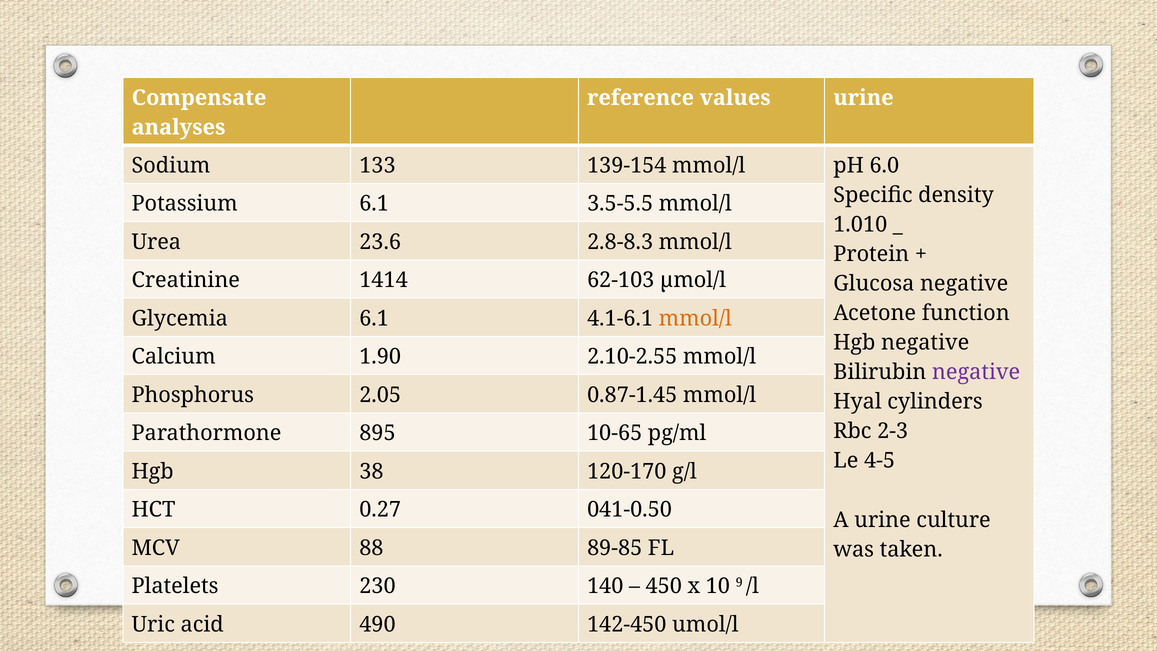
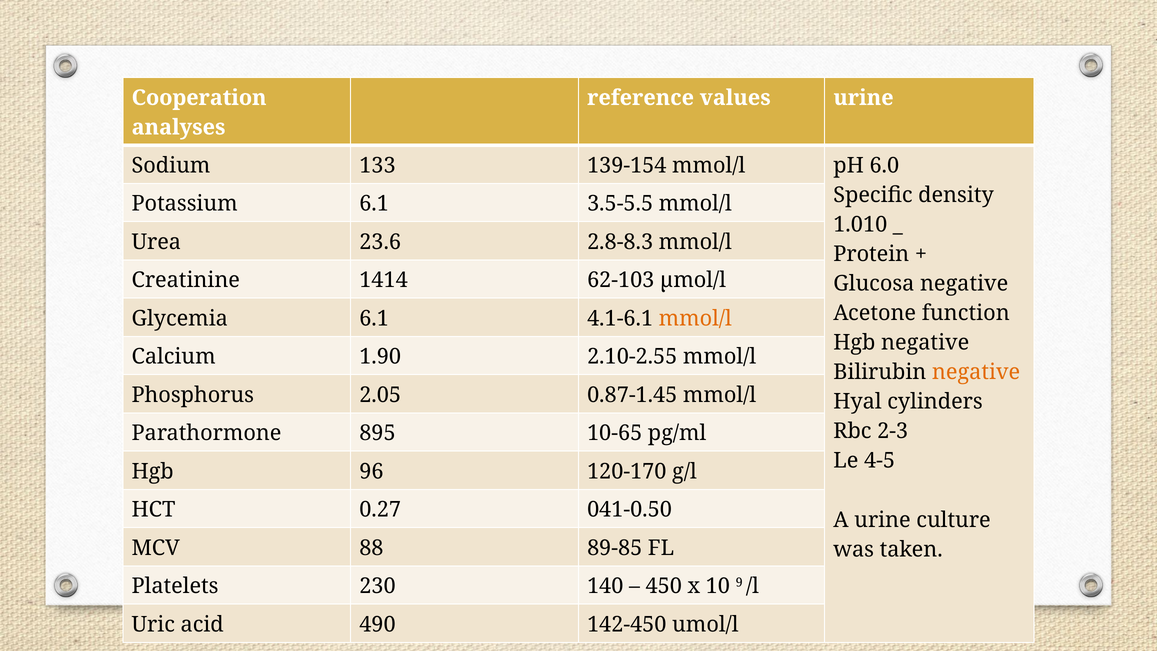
Compensate: Compensate -> Cooperation
negative at (976, 372) colour: purple -> orange
38: 38 -> 96
